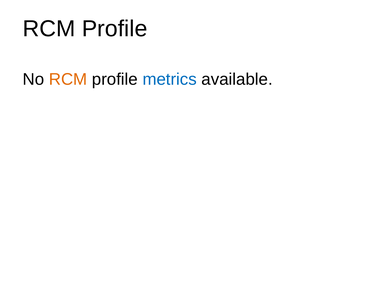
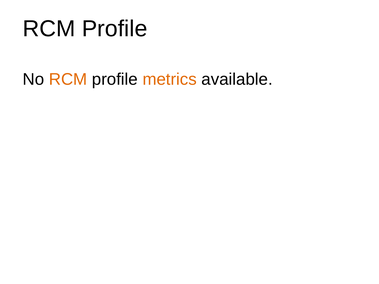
metrics colour: blue -> orange
